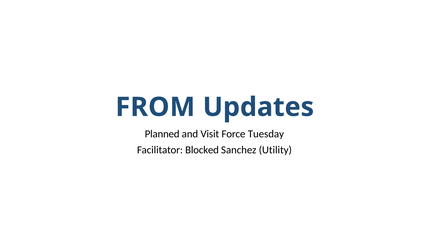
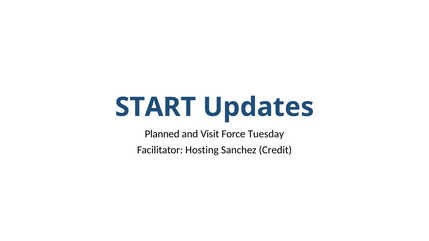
FROM: FROM -> START
Blocked: Blocked -> Hosting
Utility: Utility -> Credit
